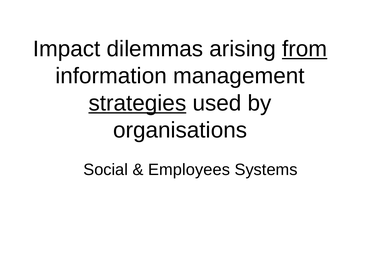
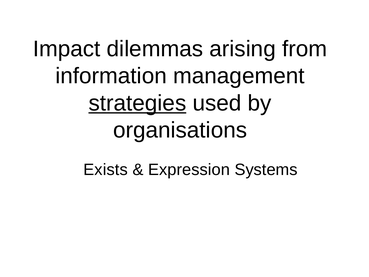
from underline: present -> none
Social: Social -> Exists
Employees: Employees -> Expression
